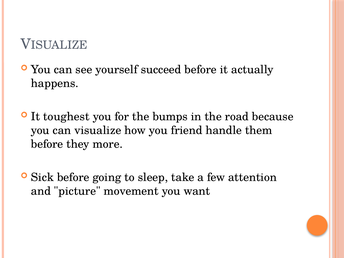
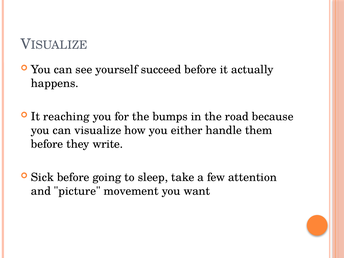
toughest: toughest -> reaching
friend: friend -> either
more: more -> write
